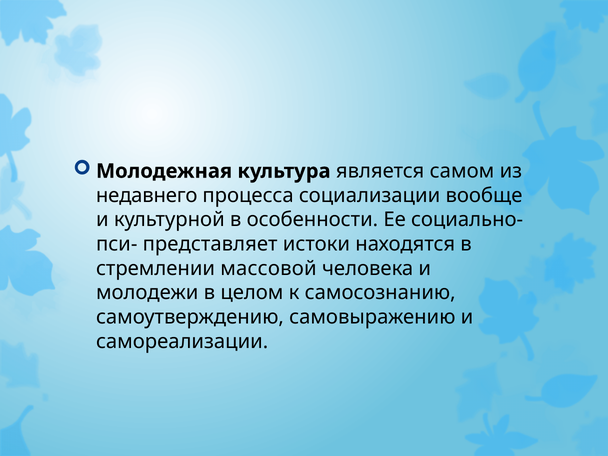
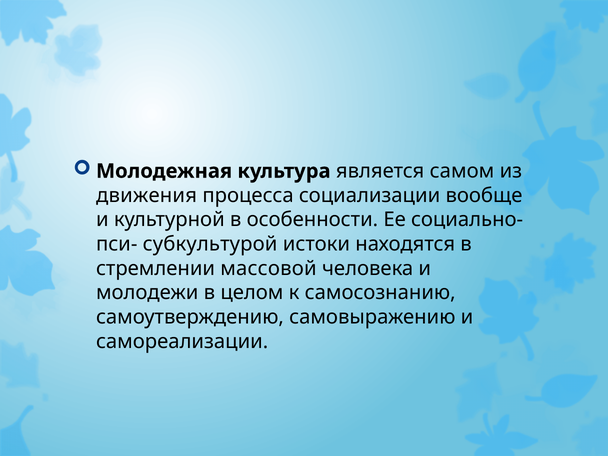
недавнего: недавнего -> движения
представляет: представляет -> субкультурой
